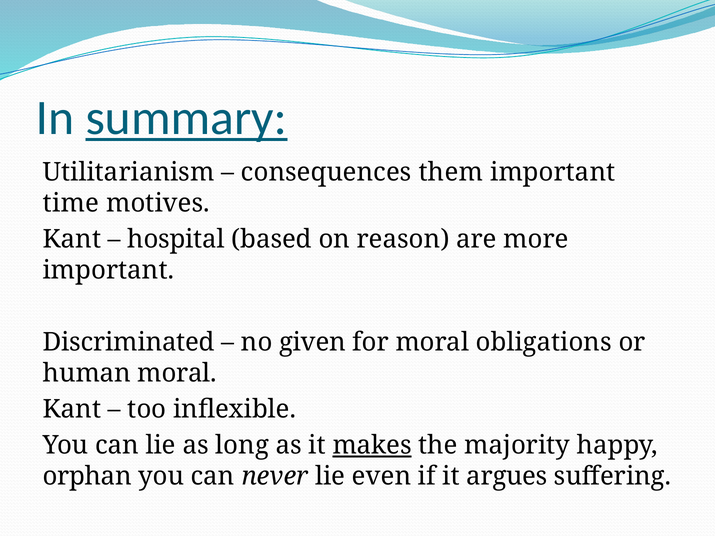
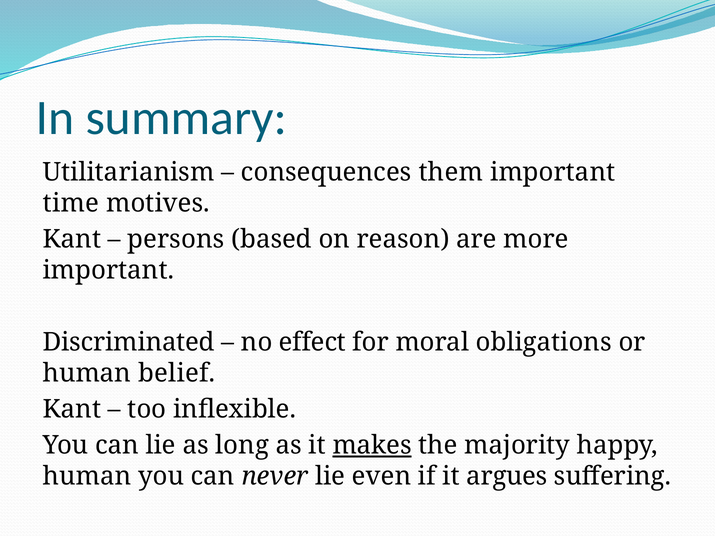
summary underline: present -> none
hospital: hospital -> persons
given: given -> effect
human moral: moral -> belief
orphan at (87, 477): orphan -> human
